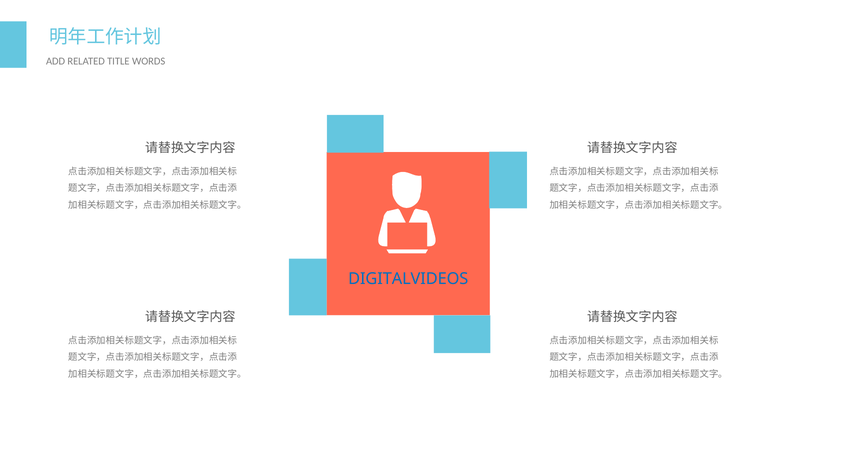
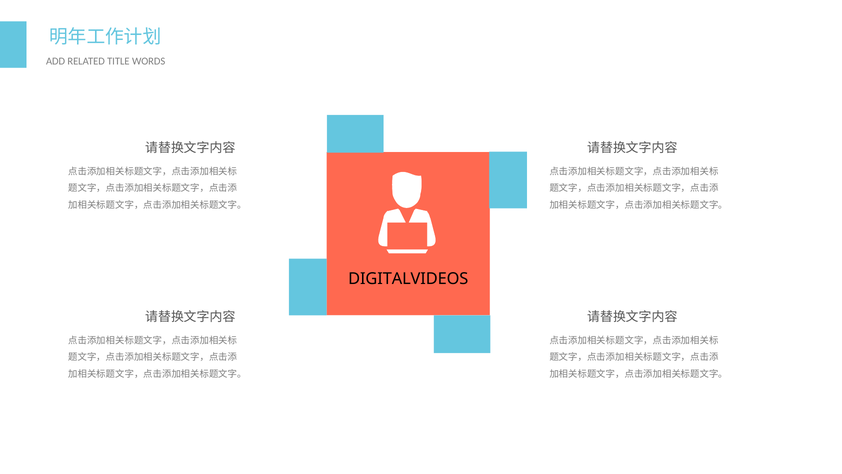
DIGITALVIDEOS colour: blue -> black
